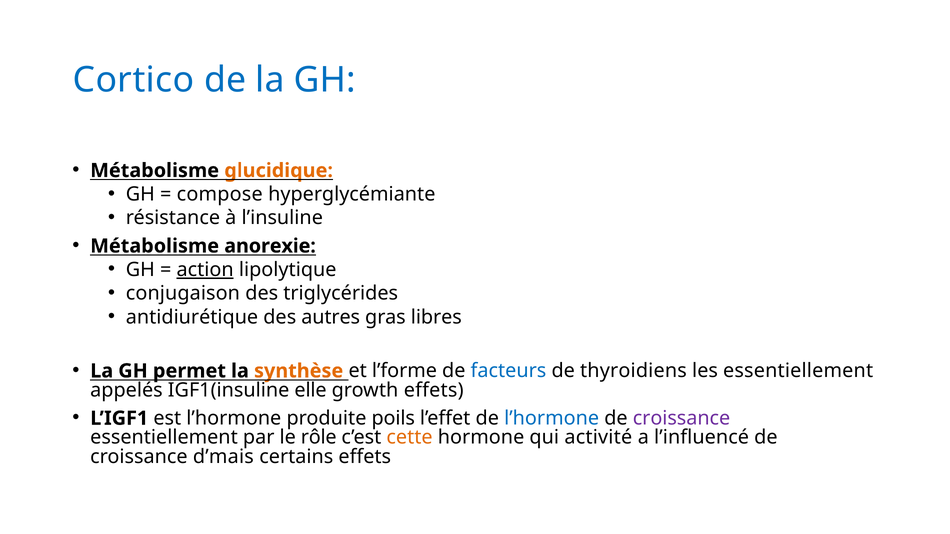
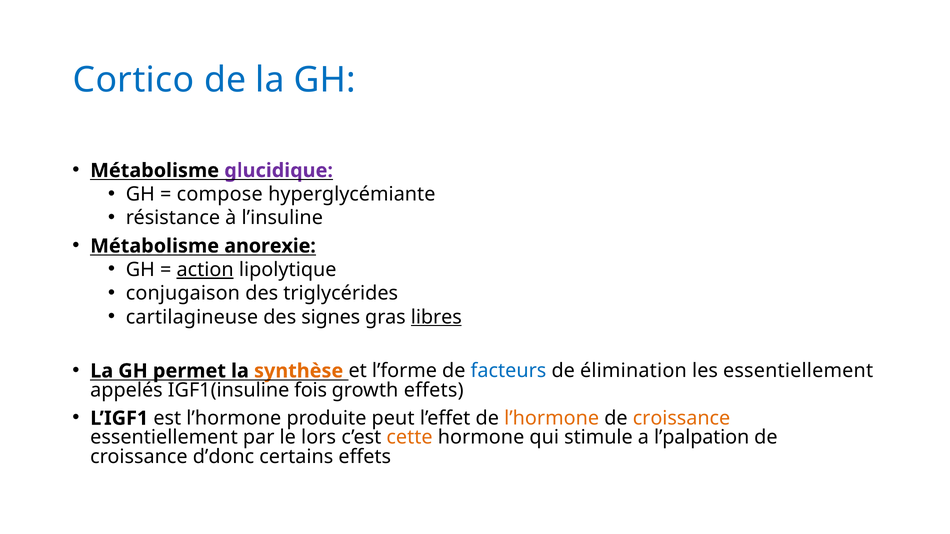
glucidique colour: orange -> purple
antidiurétique: antidiurétique -> cartilagineuse
autres: autres -> signes
libres underline: none -> present
thyroidiens: thyroidiens -> élimination
elle: elle -> fois
poils: poils -> peut
l’hormone at (552, 419) colour: blue -> orange
croissance at (682, 419) colour: purple -> orange
rôle: rôle -> lors
activité: activité -> stimule
l’influencé: l’influencé -> l’palpation
d’mais: d’mais -> d’donc
